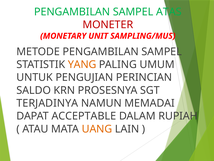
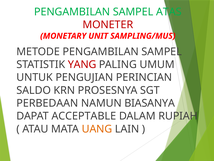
YANG colour: orange -> red
TERJADINYA: TERJADINYA -> PERBEDAAN
MEMADAI: MEMADAI -> BIASANYA
